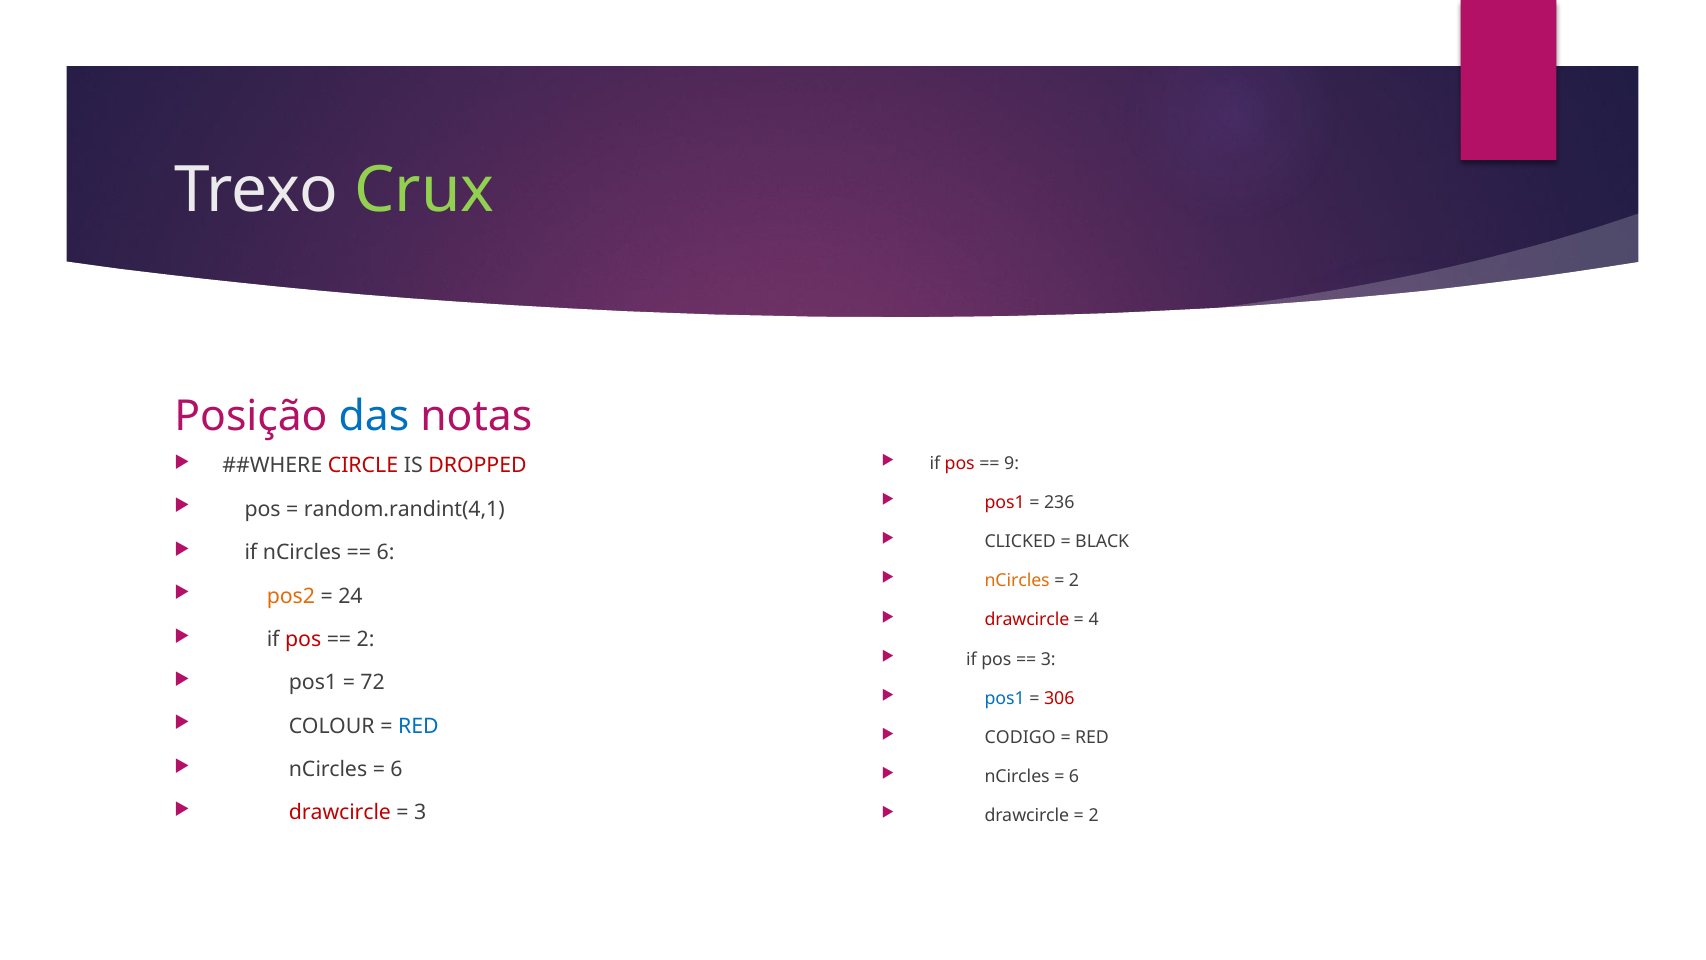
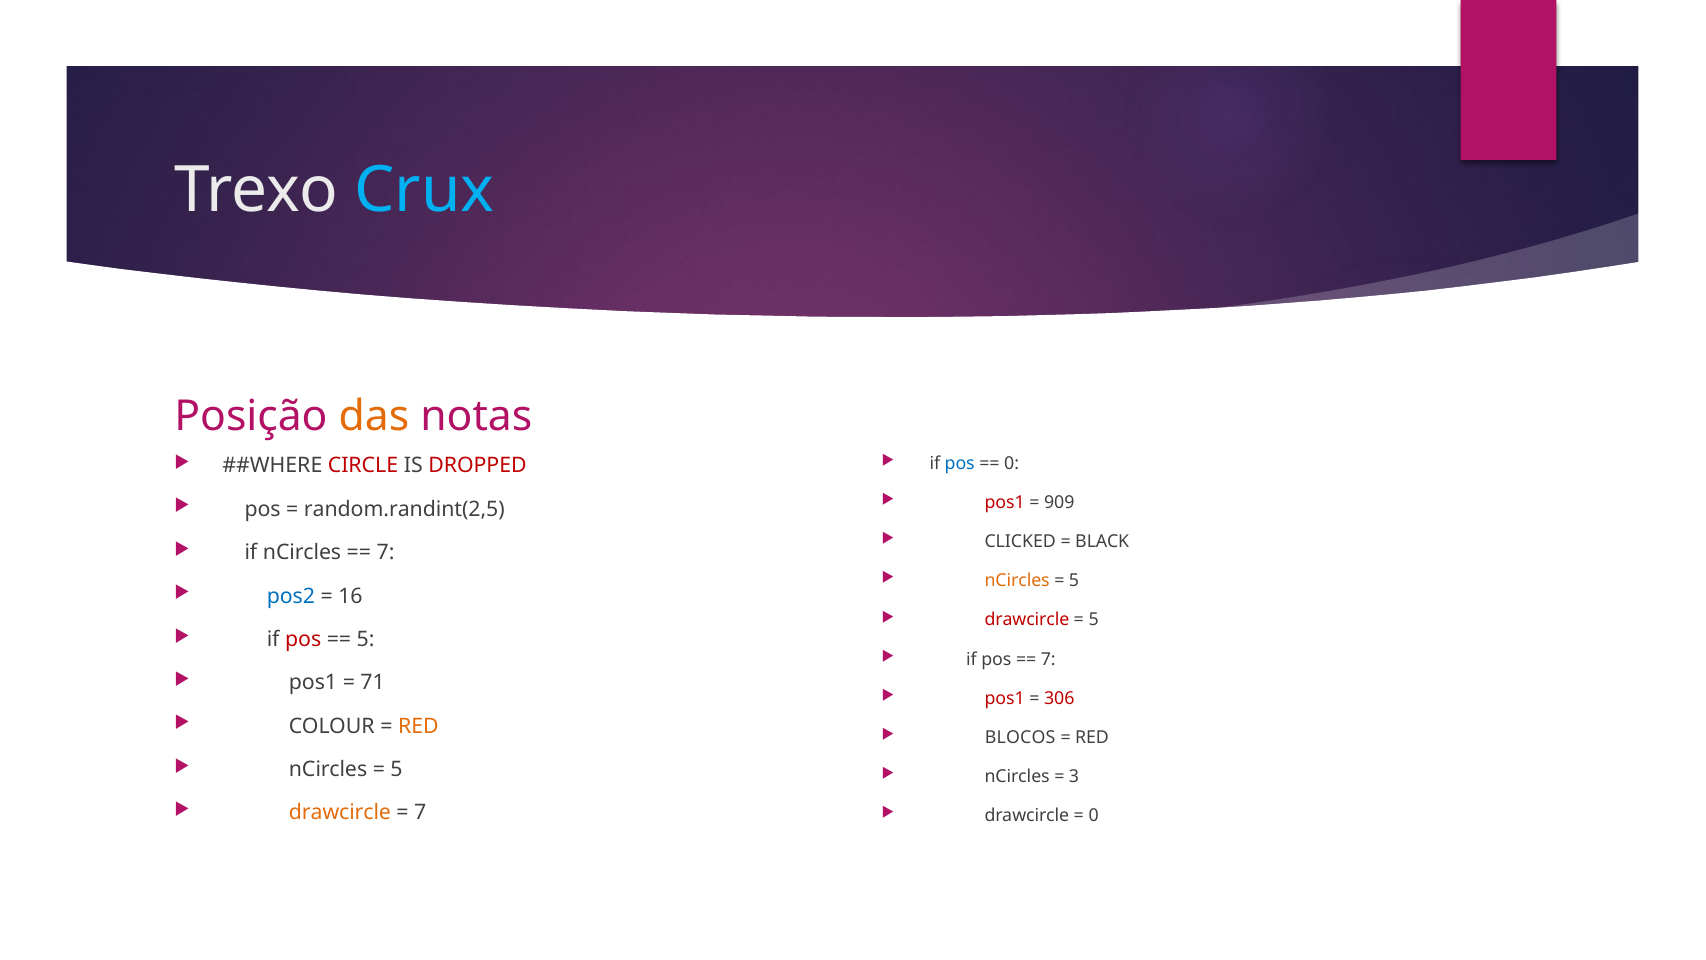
Crux colour: light green -> light blue
das colour: blue -> orange
pos at (960, 463) colour: red -> blue
9 at (1012, 463): 9 -> 0
236: 236 -> 909
random.randint(4,1: random.randint(4,1 -> random.randint(2,5
6 at (386, 552): 6 -> 7
2 at (1074, 581): 2 -> 5
pos2 colour: orange -> blue
24: 24 -> 16
4 at (1094, 620): 4 -> 5
2 at (366, 639): 2 -> 5
3 at (1048, 659): 3 -> 7
72: 72 -> 71
pos1 at (1005, 698) colour: blue -> red
RED at (418, 726) colour: blue -> orange
CODIGO: CODIGO -> BLOCOS
6 at (397, 769): 6 -> 5
6 at (1074, 776): 6 -> 3
drawcircle at (340, 813) colour: red -> orange
3 at (420, 813): 3 -> 7
2 at (1094, 816): 2 -> 0
